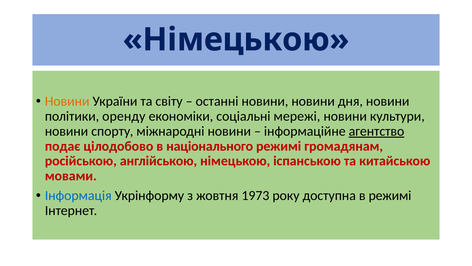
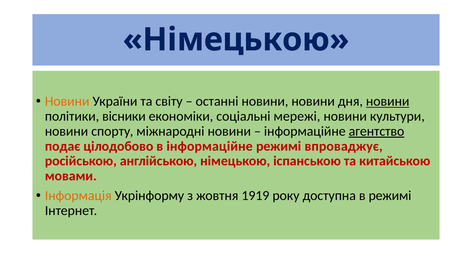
новини at (388, 101) underline: none -> present
оренду: оренду -> вісники
в національного: національного -> інформаційне
громадянам: громадянам -> впроваджує
Інформація colour: blue -> orange
1973: 1973 -> 1919
